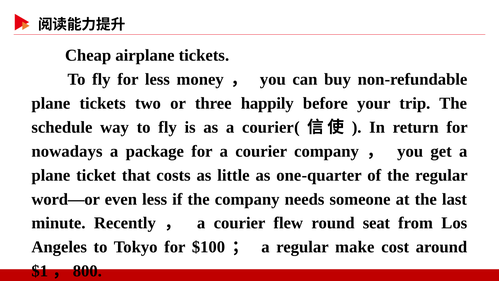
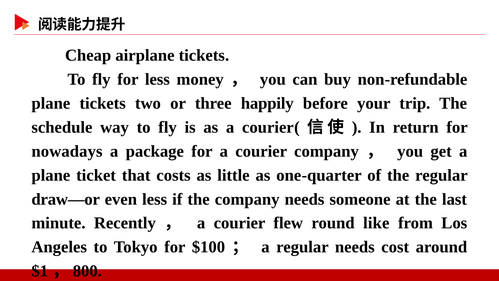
word—or: word—or -> draw—or
seat: seat -> like
regular make: make -> needs
